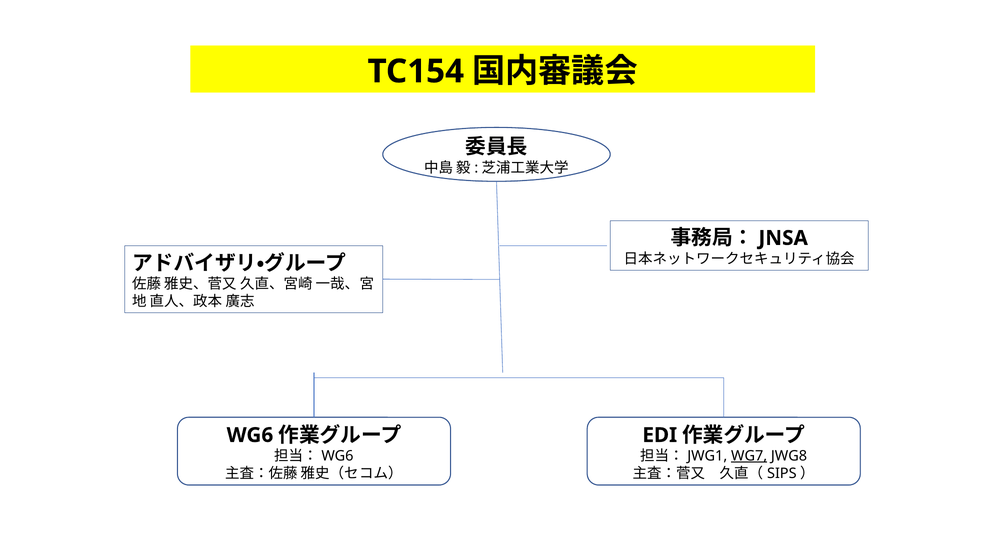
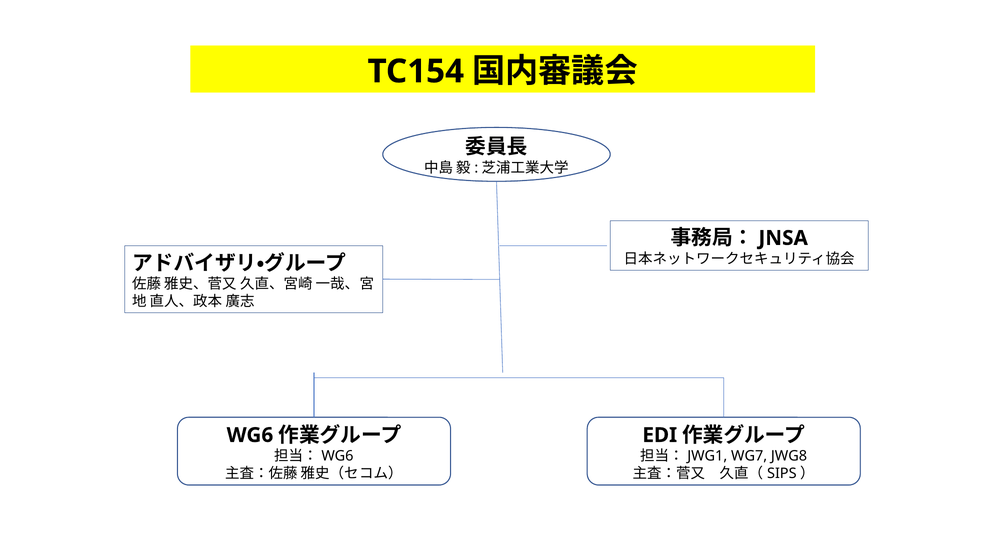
WG7 underline: present -> none
